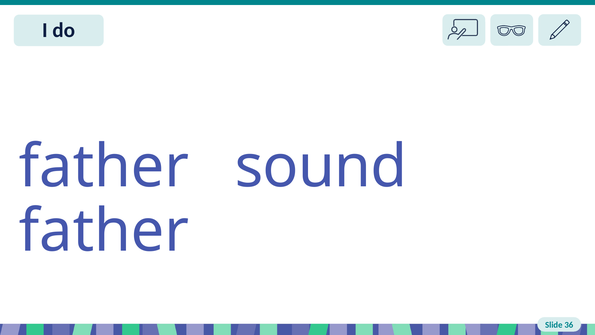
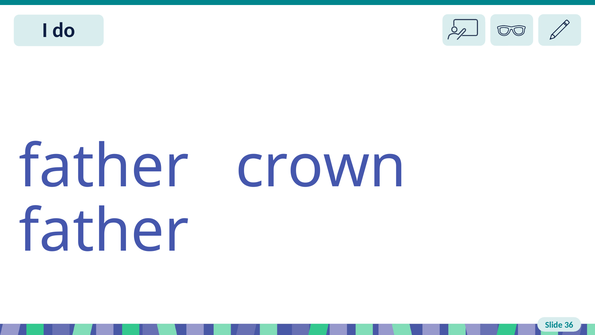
sound: sound -> crown
